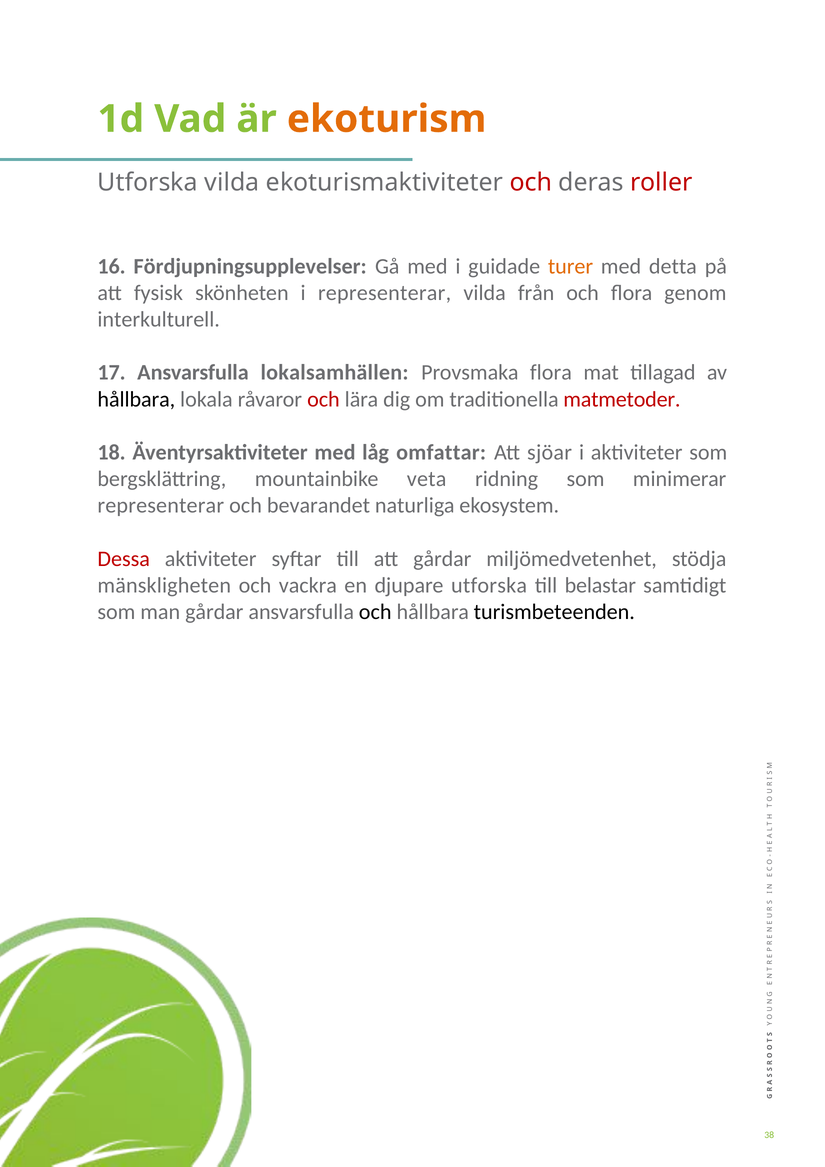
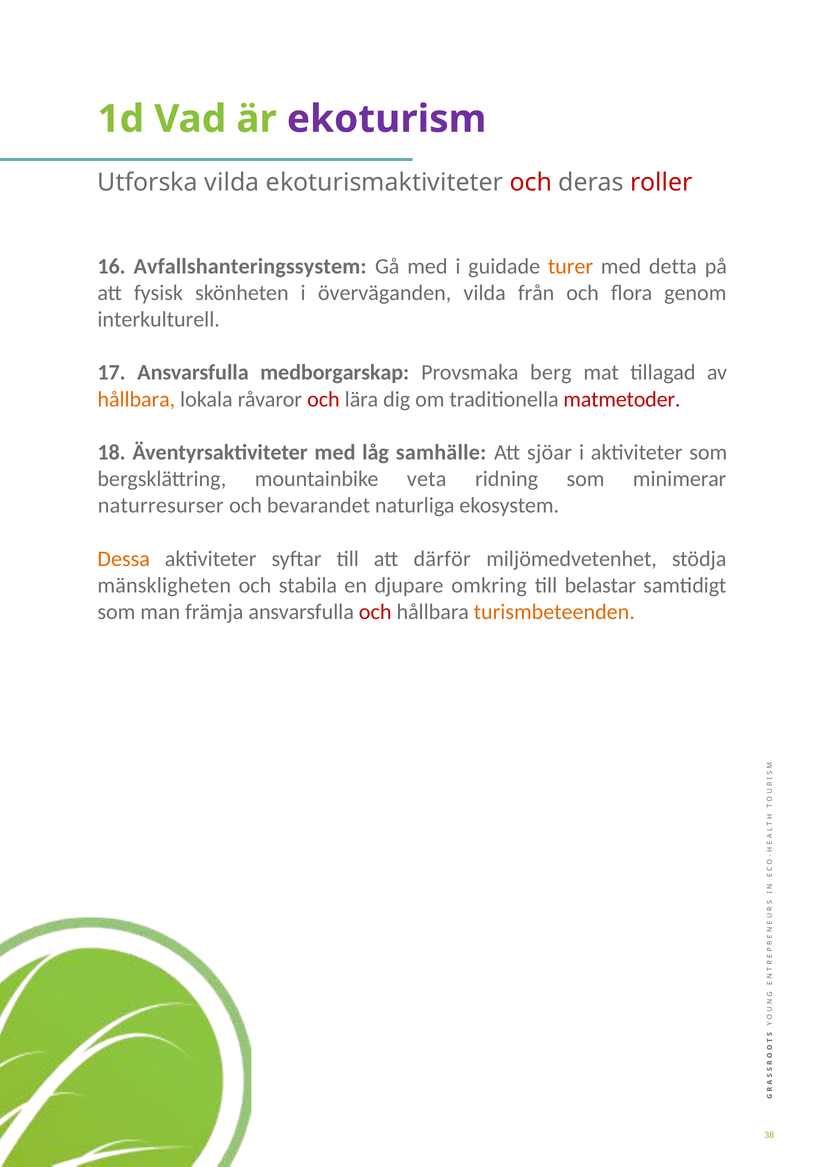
ekoturism colour: orange -> purple
Fördjupningsupplevelser: Fördjupningsupplevelser -> Avfallshanteringssystem
i representerar: representerar -> överväganden
lokalsamhällen: lokalsamhällen -> medborgarskap
Provsmaka flora: flora -> berg
hållbara at (136, 399) colour: black -> orange
omfattar: omfattar -> samhälle
representerar at (161, 506): representerar -> naturresurser
Dessa colour: red -> orange
att gårdar: gårdar -> därför
vackra: vackra -> stabila
djupare utforska: utforska -> omkring
man gårdar: gårdar -> främja
och at (375, 612) colour: black -> red
turismbeteenden colour: black -> orange
